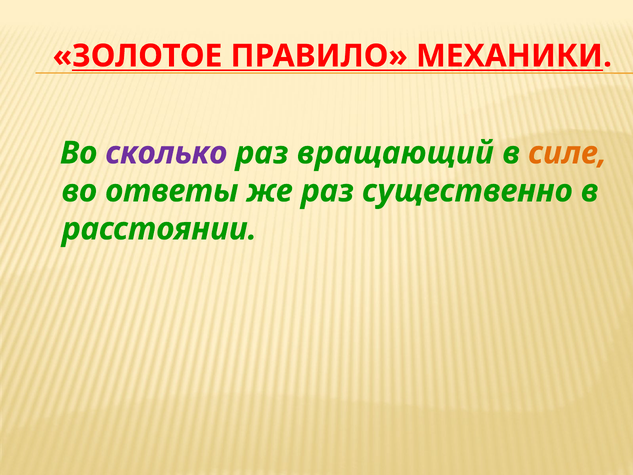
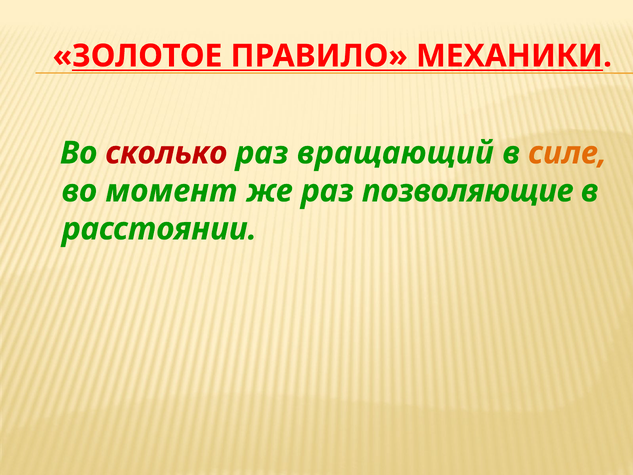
сколько colour: purple -> red
ответы: ответы -> момент
существенно: существенно -> позволяющие
